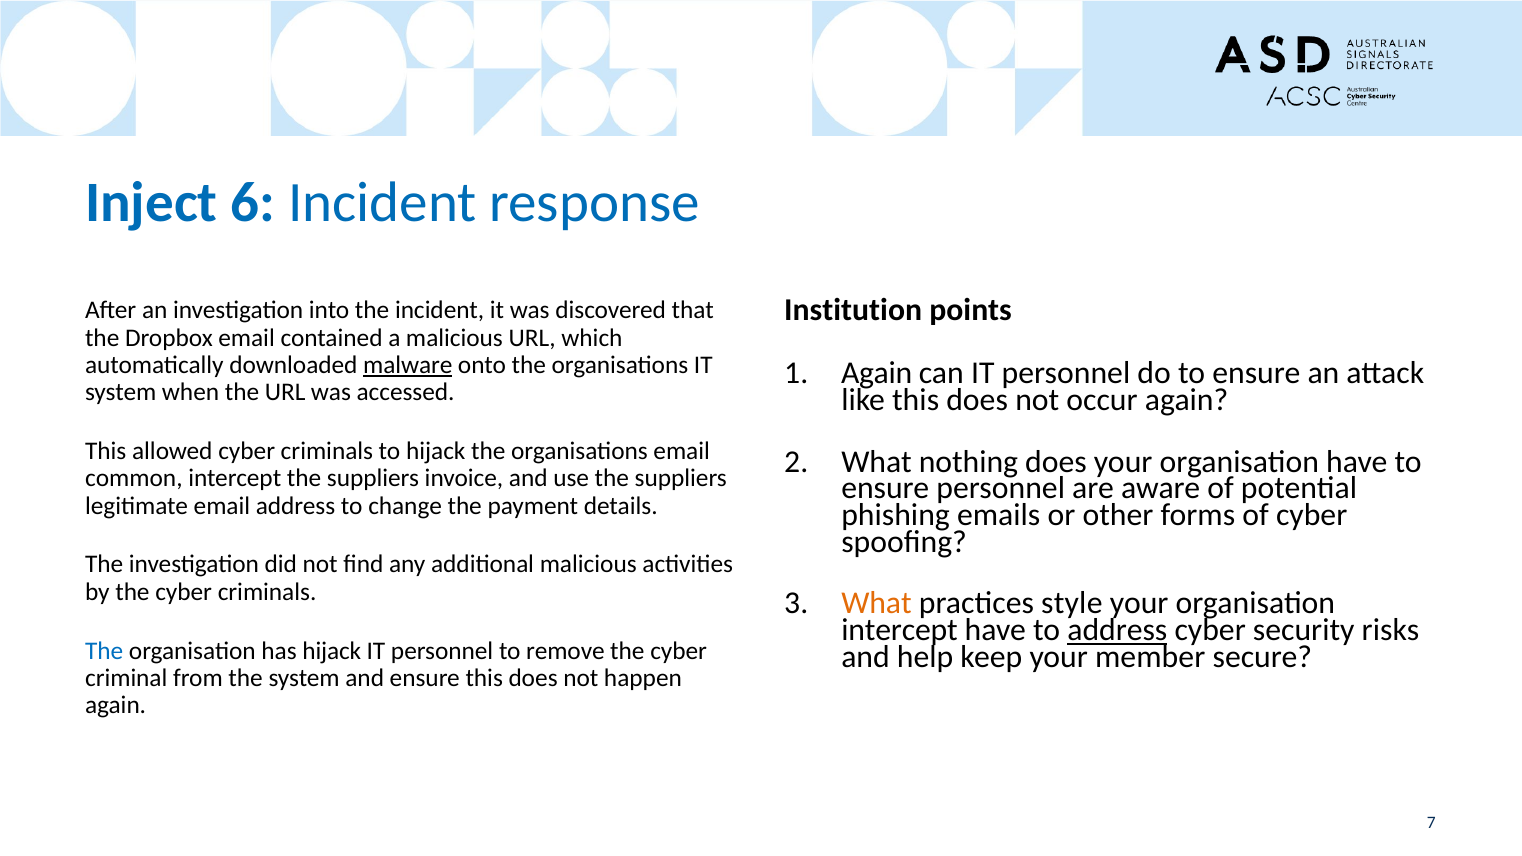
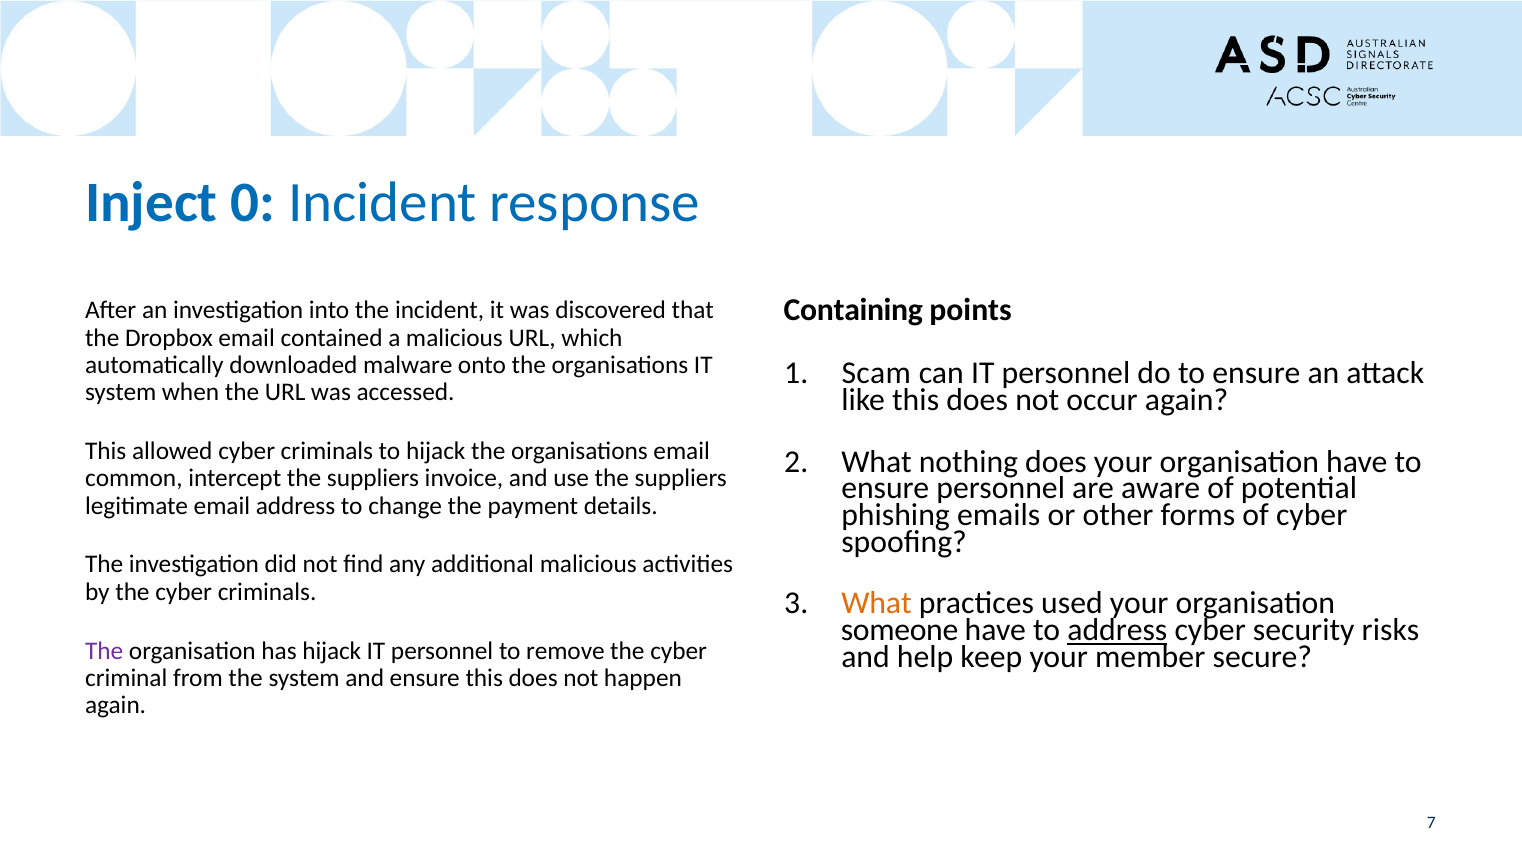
6: 6 -> 0
Institution: Institution -> Containing
malware underline: present -> none
Again at (877, 374): Again -> Scam
style: style -> used
intercept at (900, 630): intercept -> someone
The at (104, 651) colour: blue -> purple
